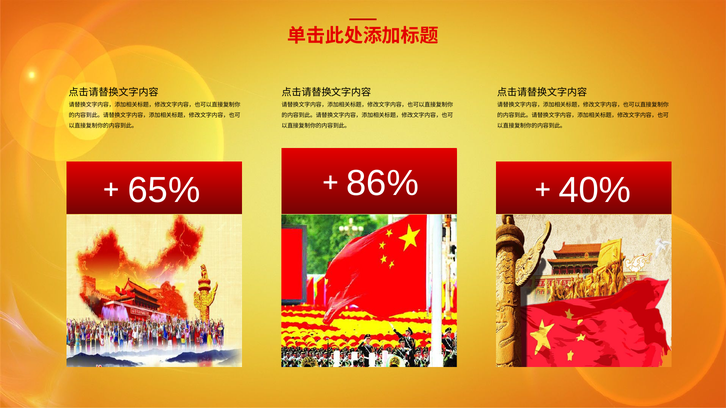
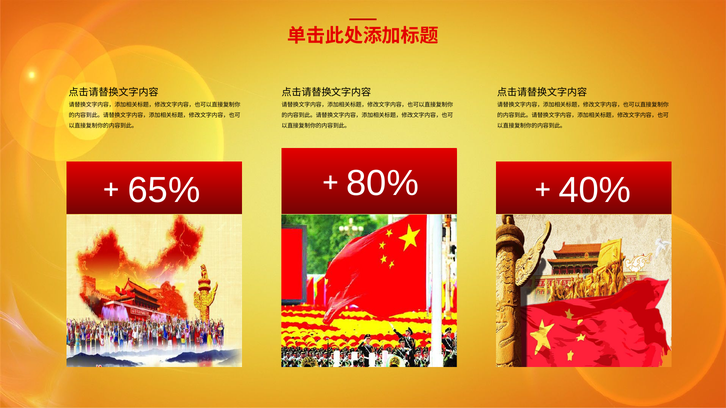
86%: 86% -> 80%
